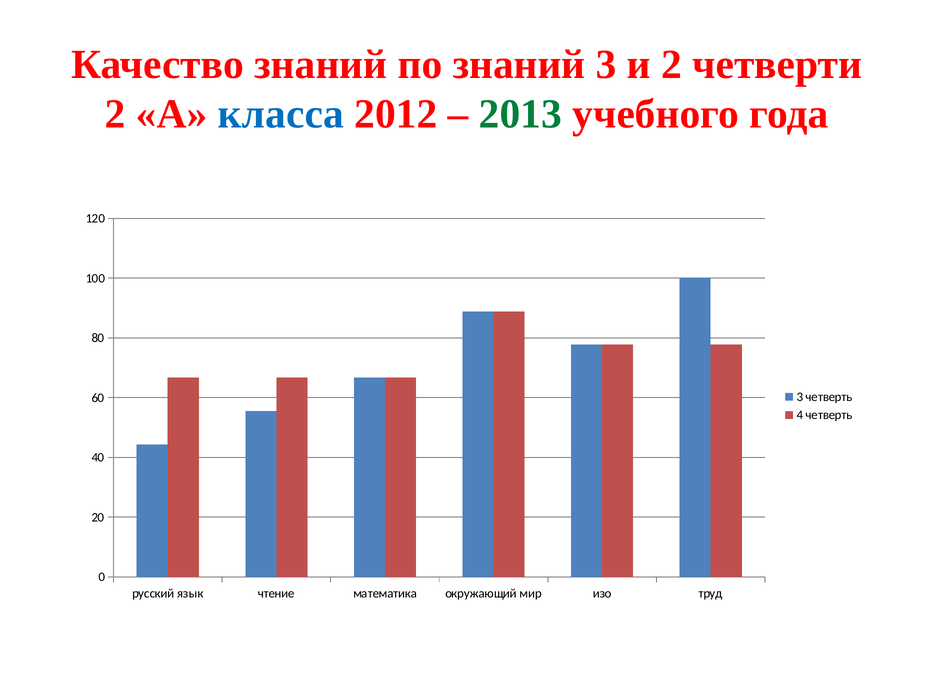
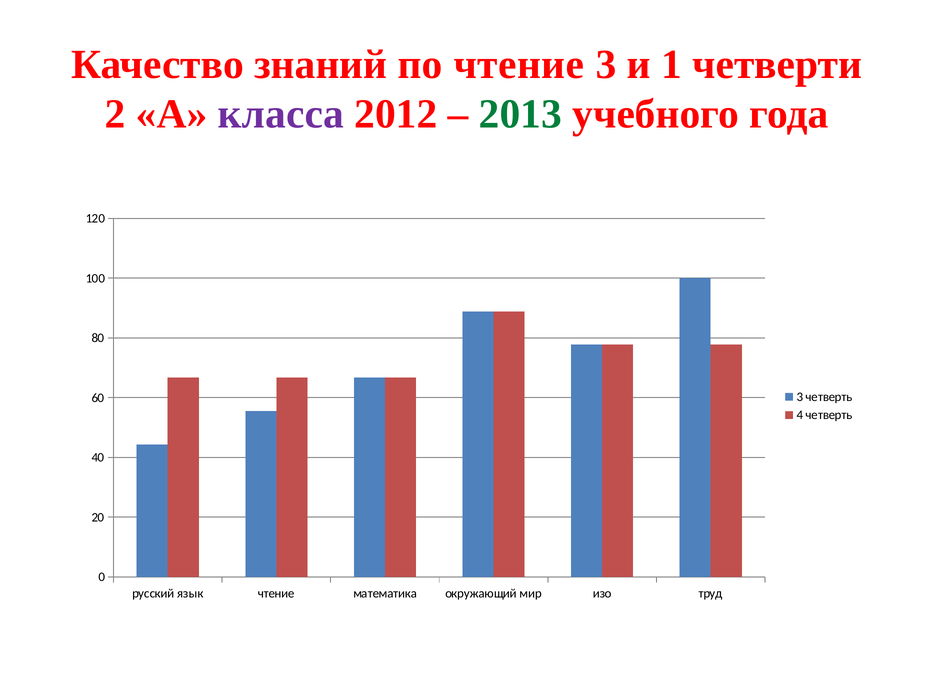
по знаний: знаний -> чтение
и 2: 2 -> 1
класса colour: blue -> purple
